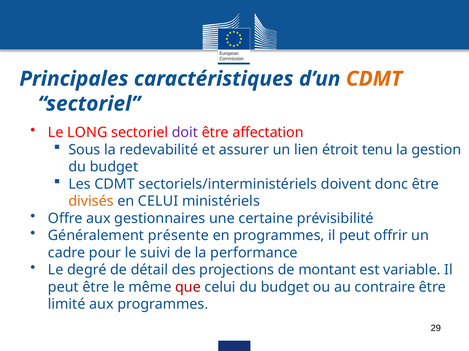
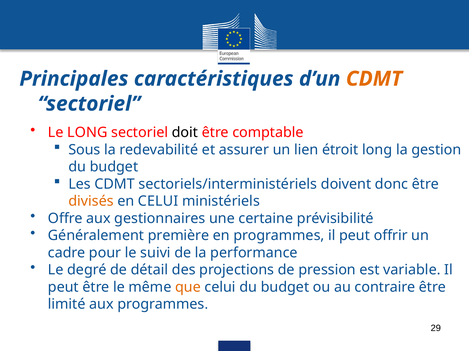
doit colour: purple -> black
affectation: affectation -> comptable
étroit tenu: tenu -> long
présente: présente -> première
montant: montant -> pression
que colour: red -> orange
